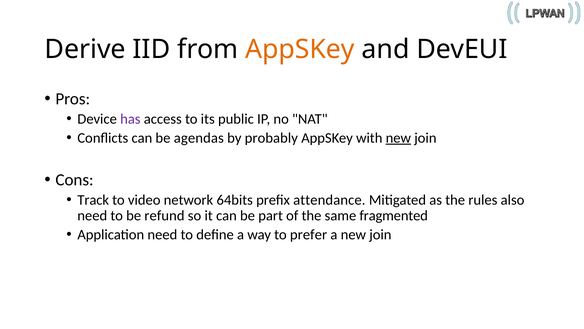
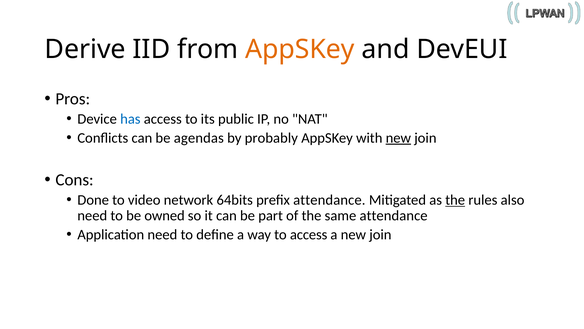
has colour: purple -> blue
Track: Track -> Done
the at (455, 200) underline: none -> present
refund: refund -> owned
same fragmented: fragmented -> attendance
to prefer: prefer -> access
